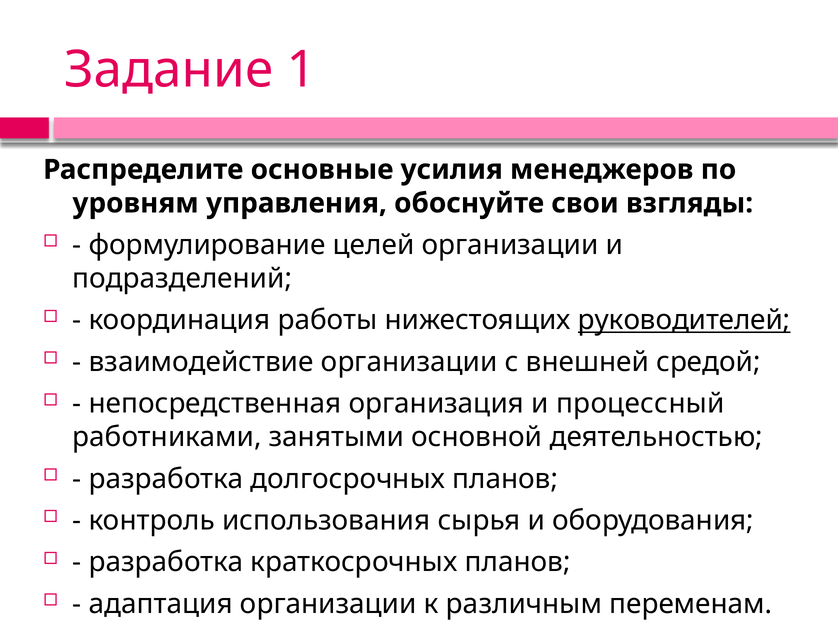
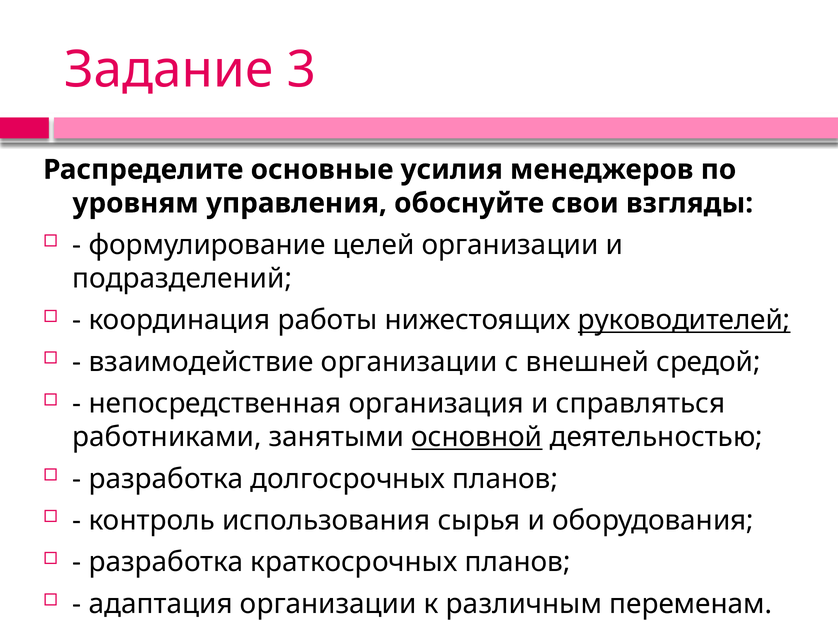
1: 1 -> 3
процессный: процессный -> справляться
основной underline: none -> present
